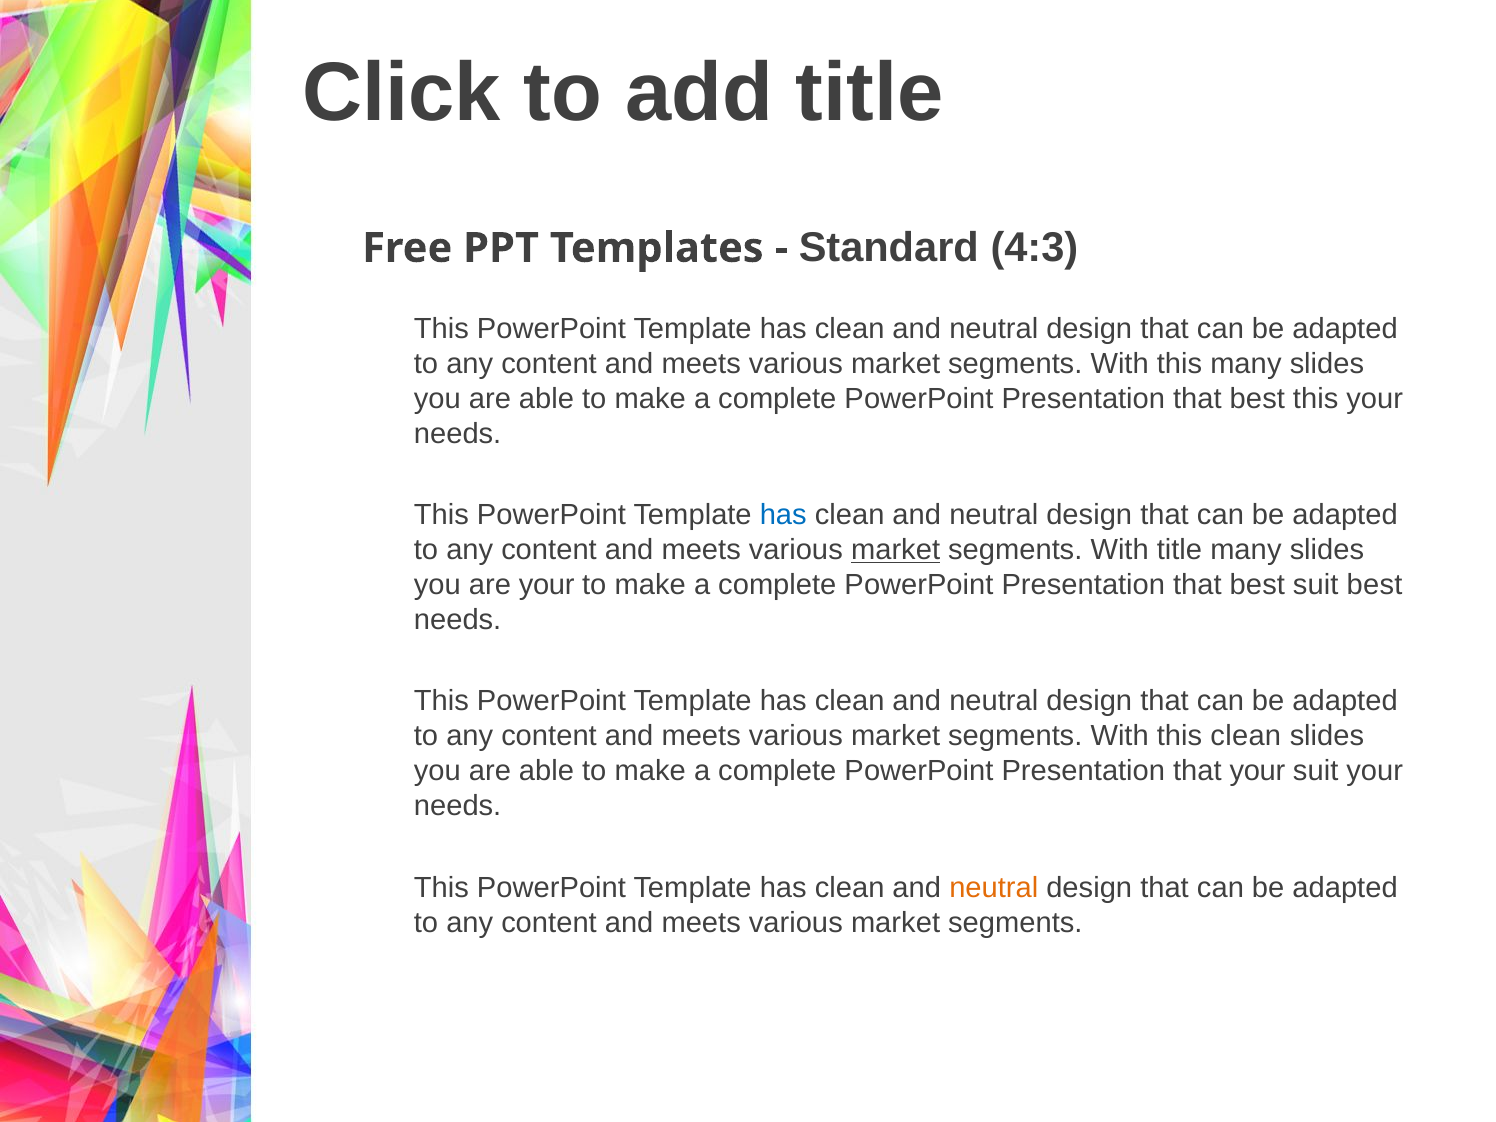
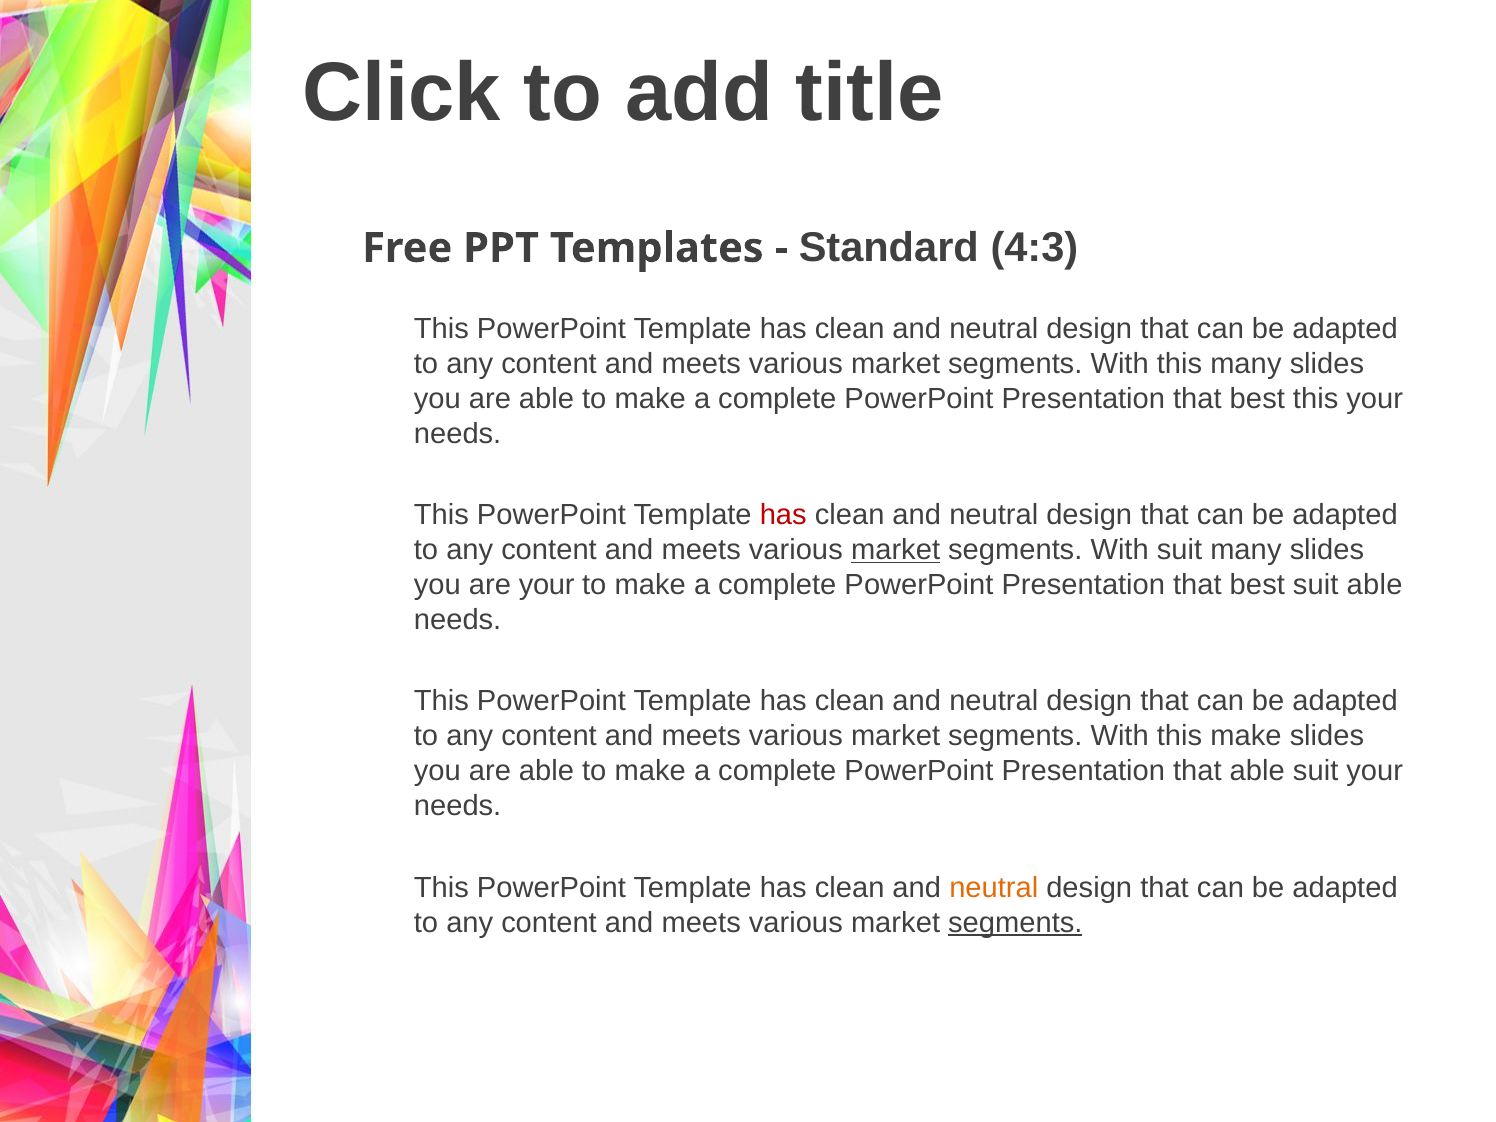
has at (783, 515) colour: blue -> red
With title: title -> suit
suit best: best -> able
this clean: clean -> make
that your: your -> able
segments at (1015, 923) underline: none -> present
